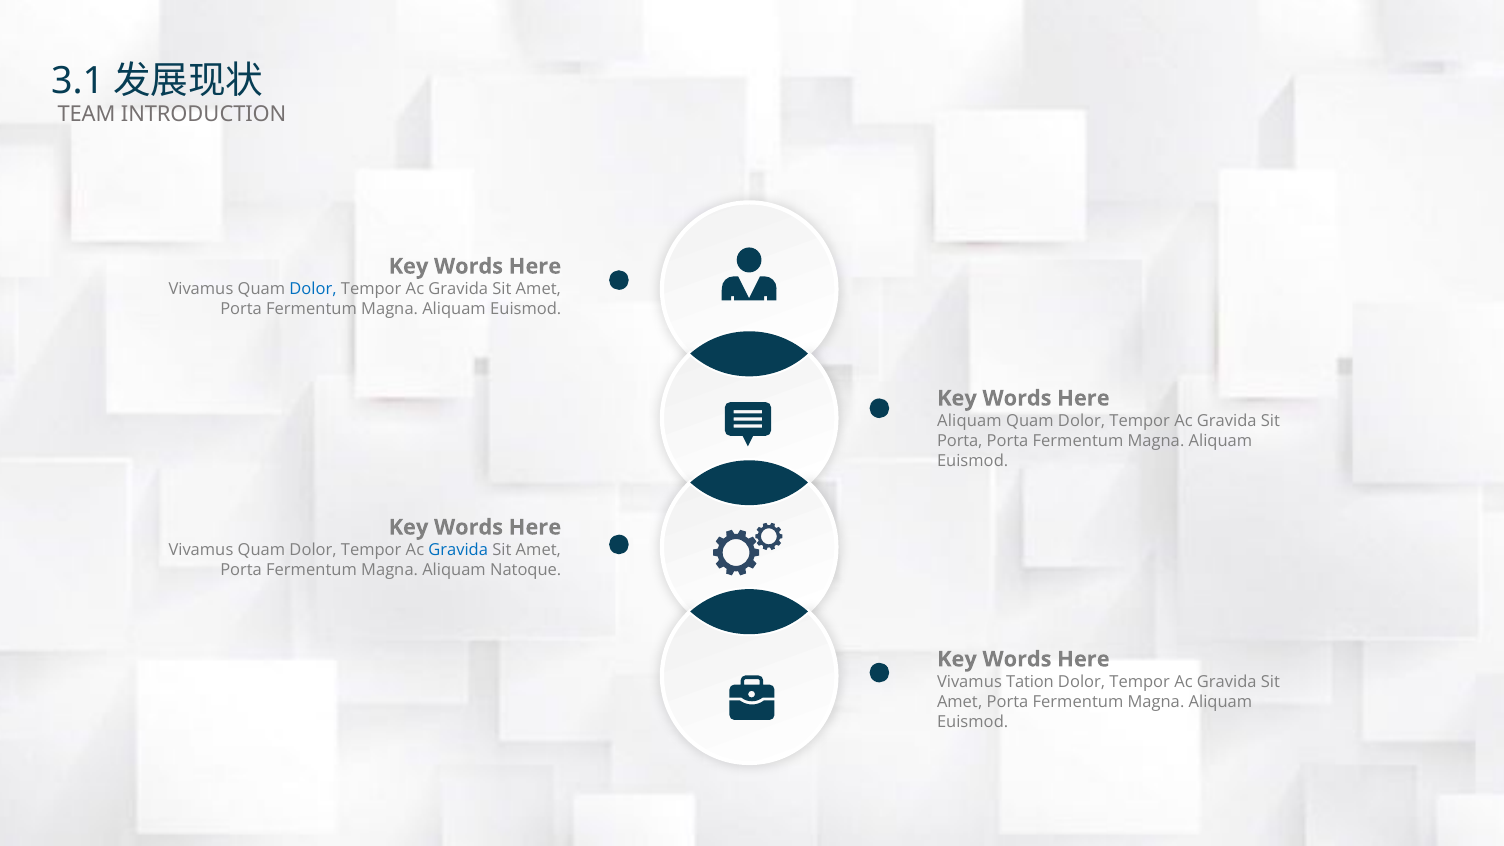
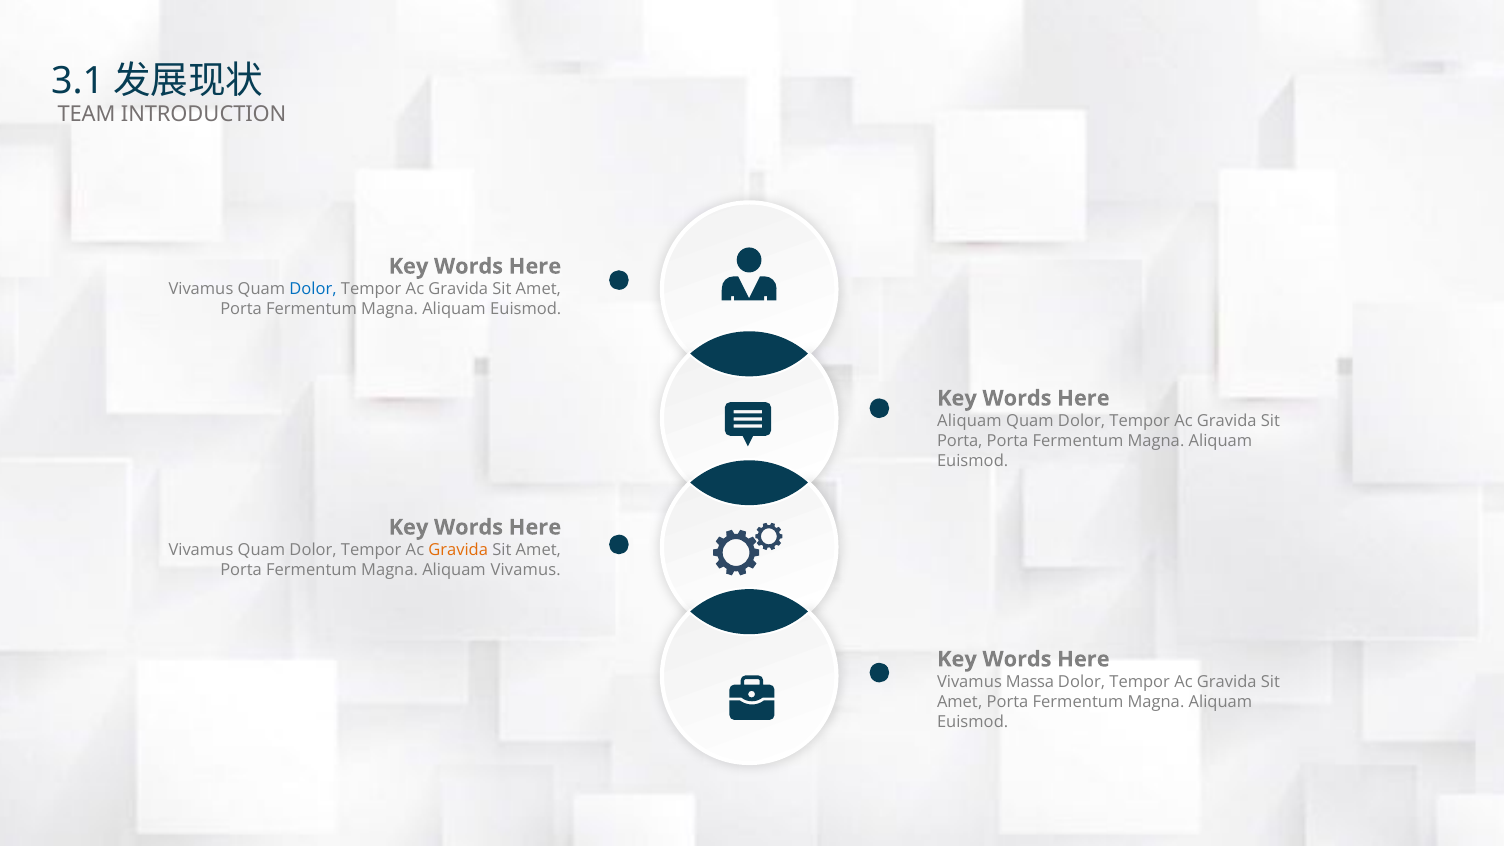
Gravida at (458, 550) colour: blue -> orange
Aliquam Natoque: Natoque -> Vivamus
Tation: Tation -> Massa
